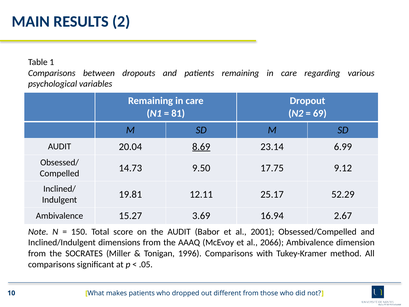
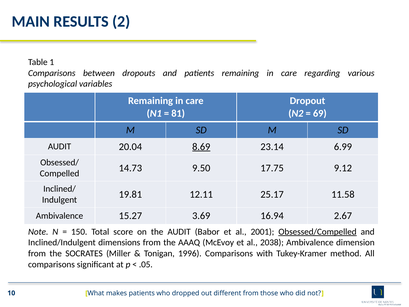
52.29: 52.29 -> 11.58
Obsessed/Compelled underline: none -> present
2066: 2066 -> 2038
